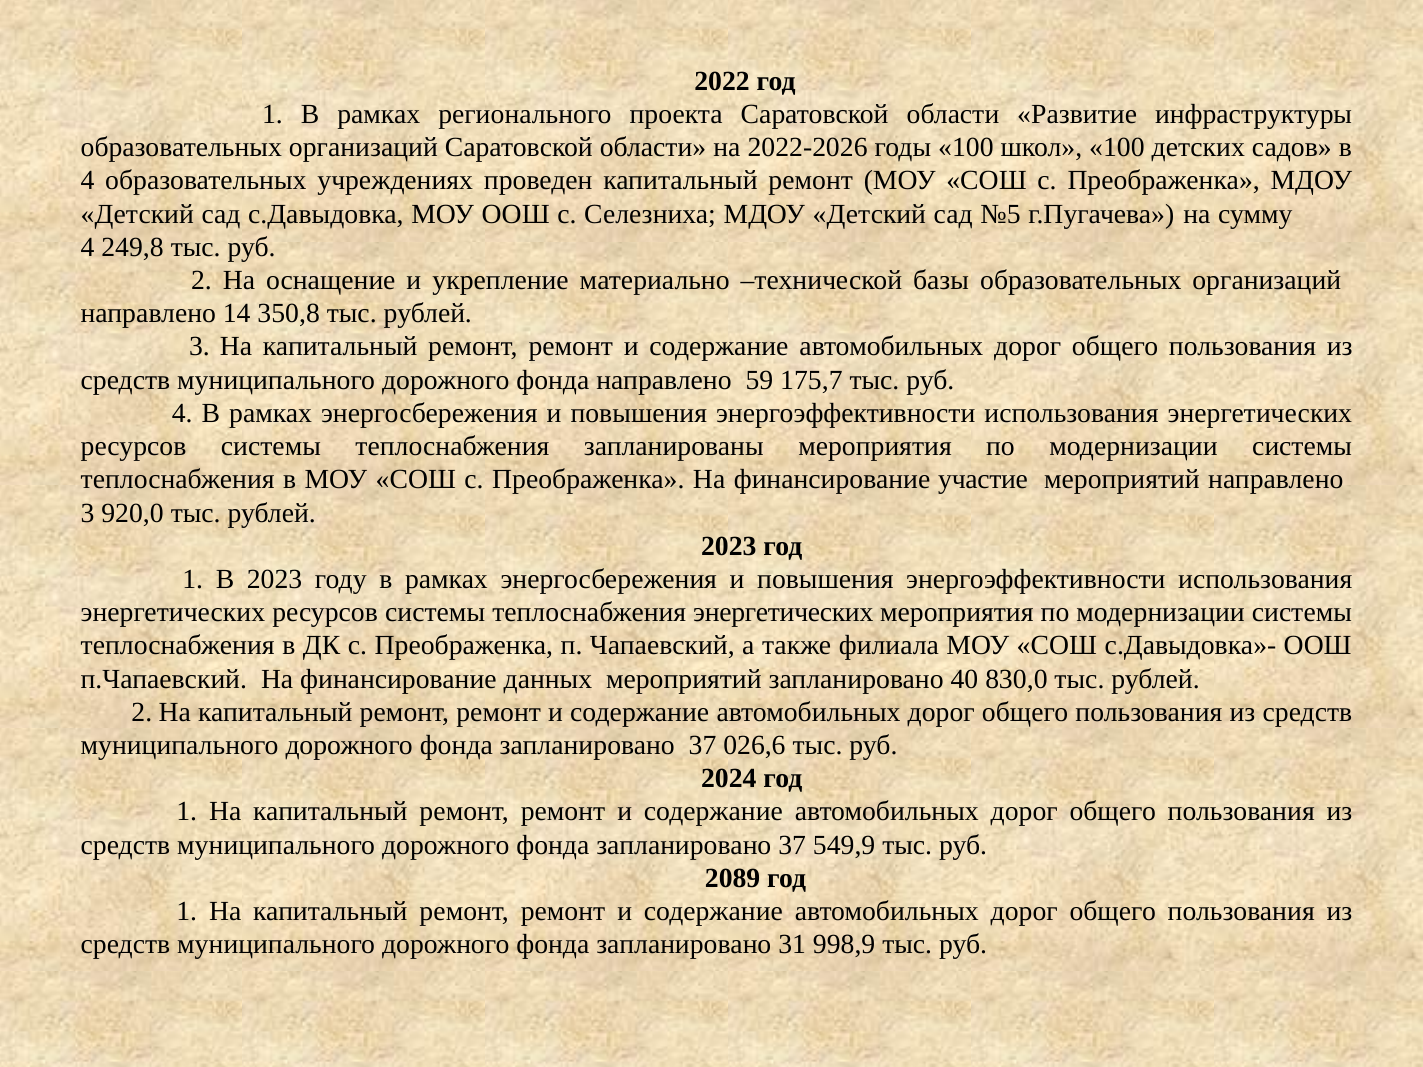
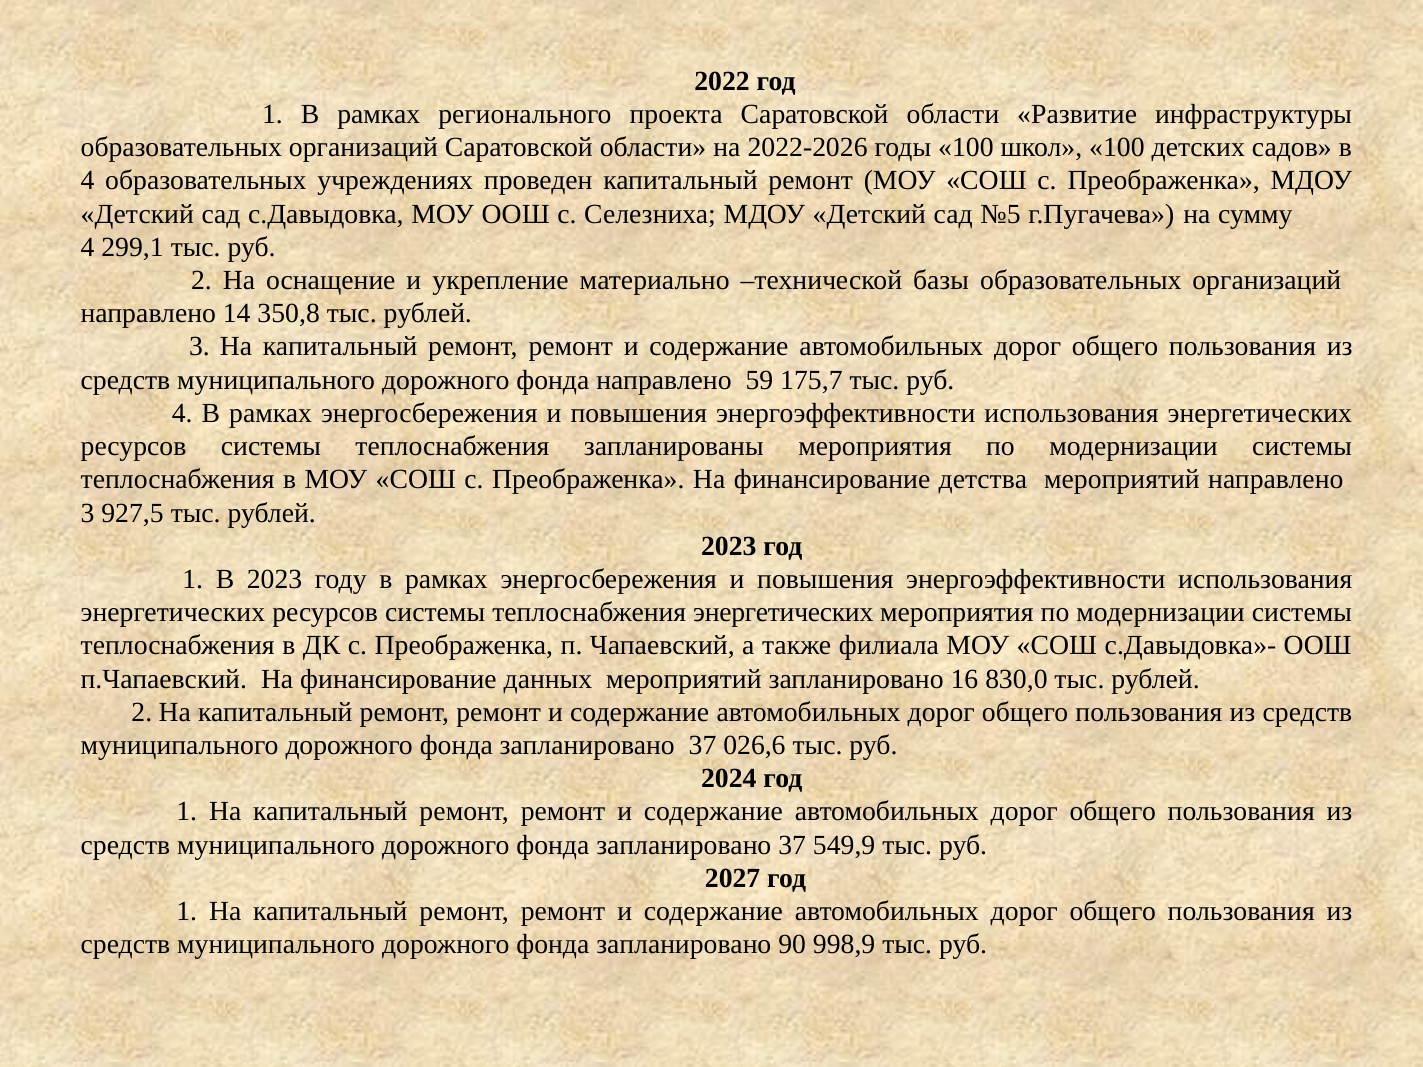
249,8: 249,8 -> 299,1
участие: участие -> детства
920,0: 920,0 -> 927,5
40: 40 -> 16
2089: 2089 -> 2027
31: 31 -> 90
